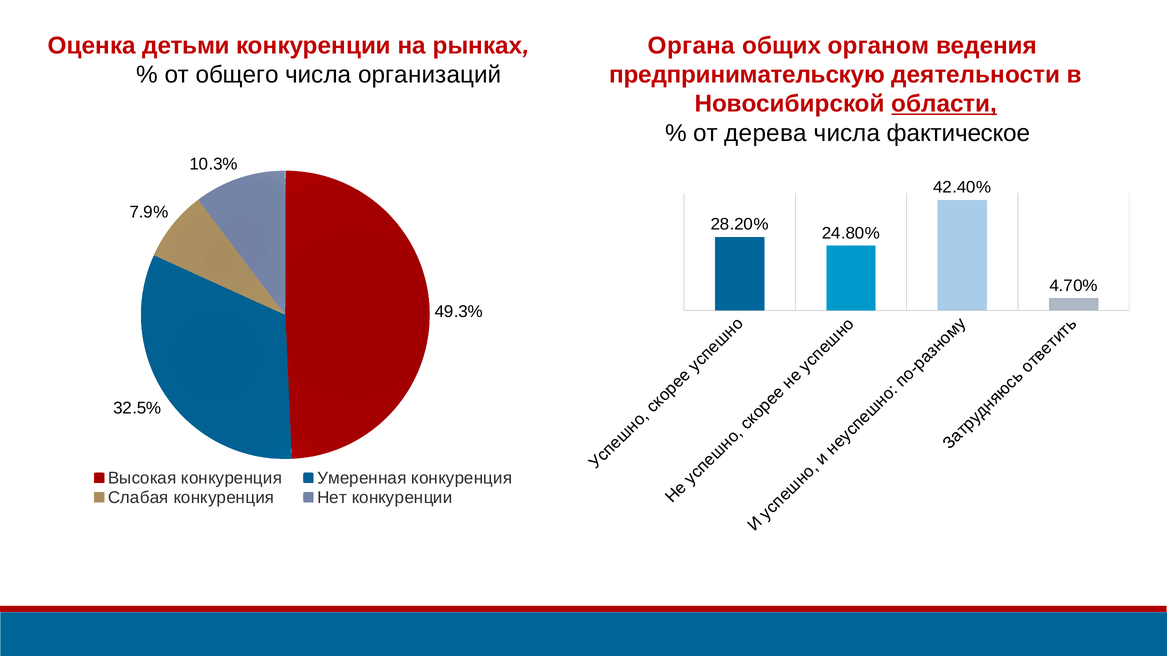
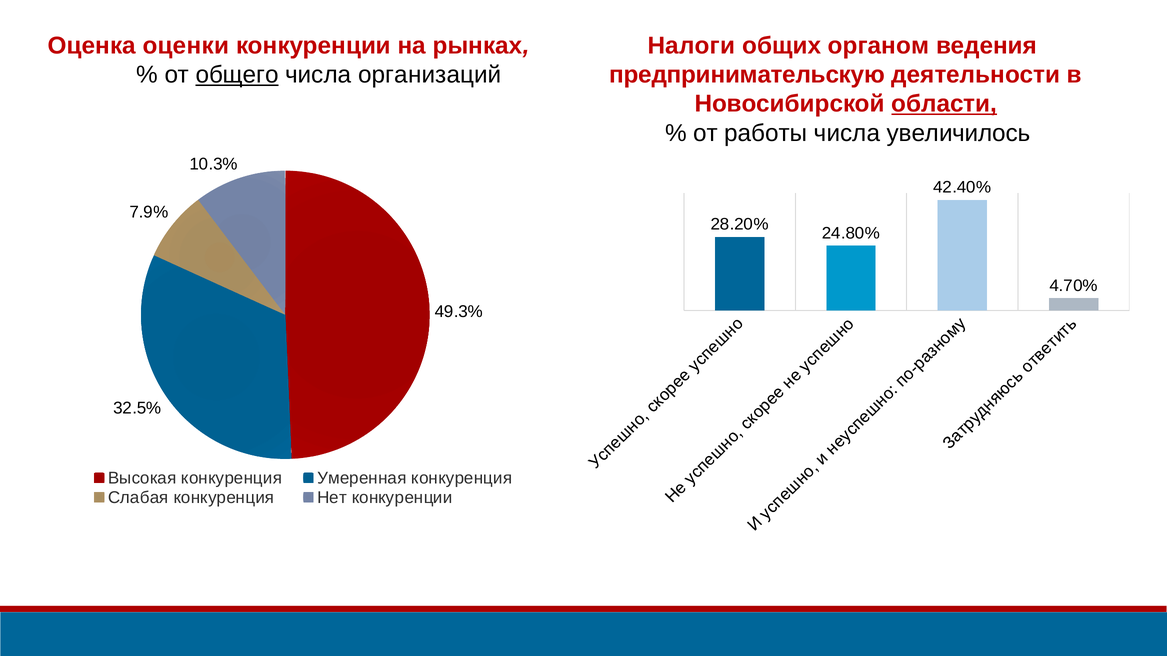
детьми: детьми -> оценки
Органа: Органа -> Налоги
общего underline: none -> present
дерева: дерева -> работы
фактическое: фактическое -> увеличилось
